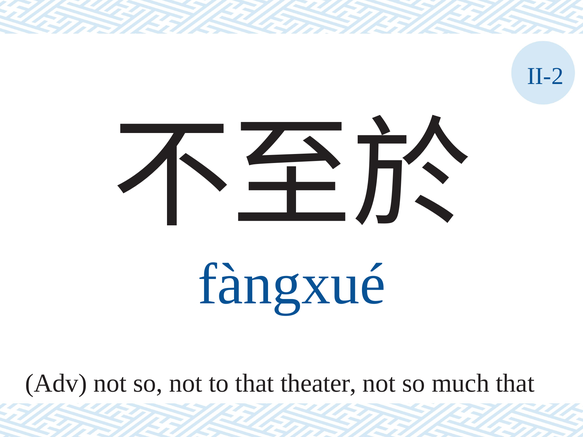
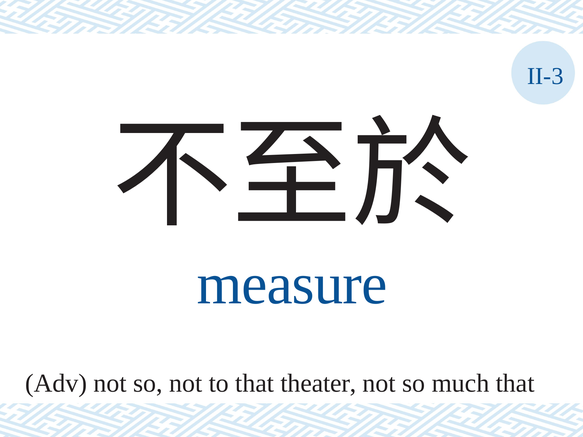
II-2: II-2 -> II-3
fàngxué: fàngxué -> measure
